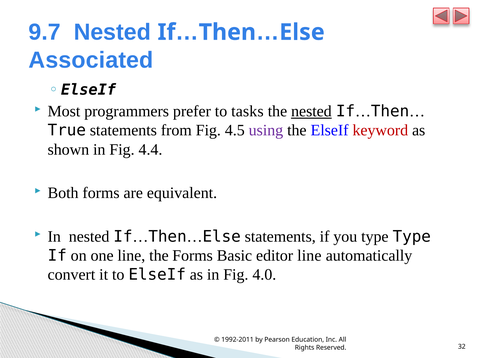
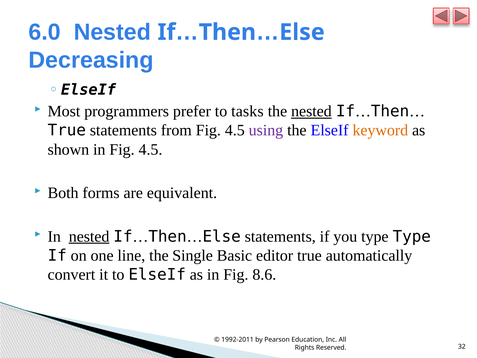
9.7: 9.7 -> 6.0
Associated: Associated -> Decreasing
keyword colour: red -> orange
in Fig 4.4: 4.4 -> 4.5
nested at (89, 236) underline: none -> present
the Forms: Forms -> Single
editor line: line -> true
4.0: 4.0 -> 8.6
